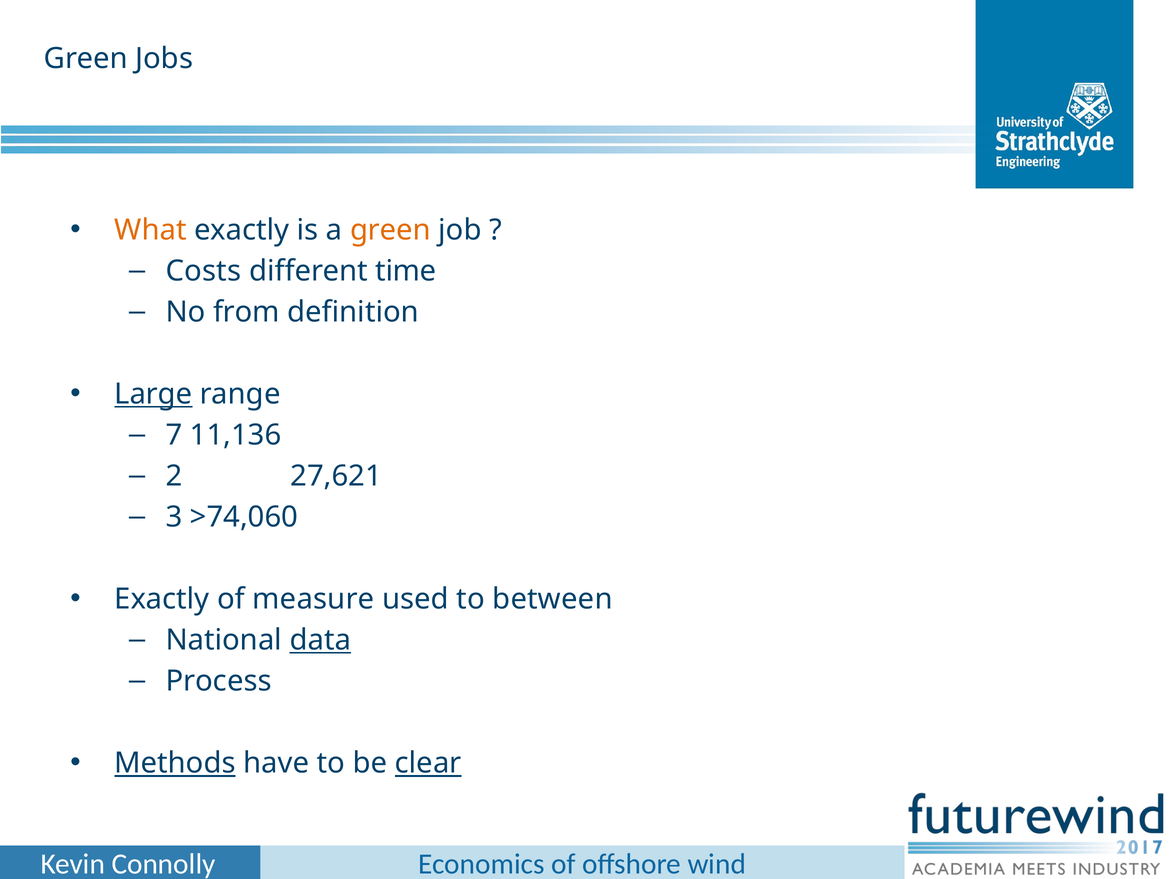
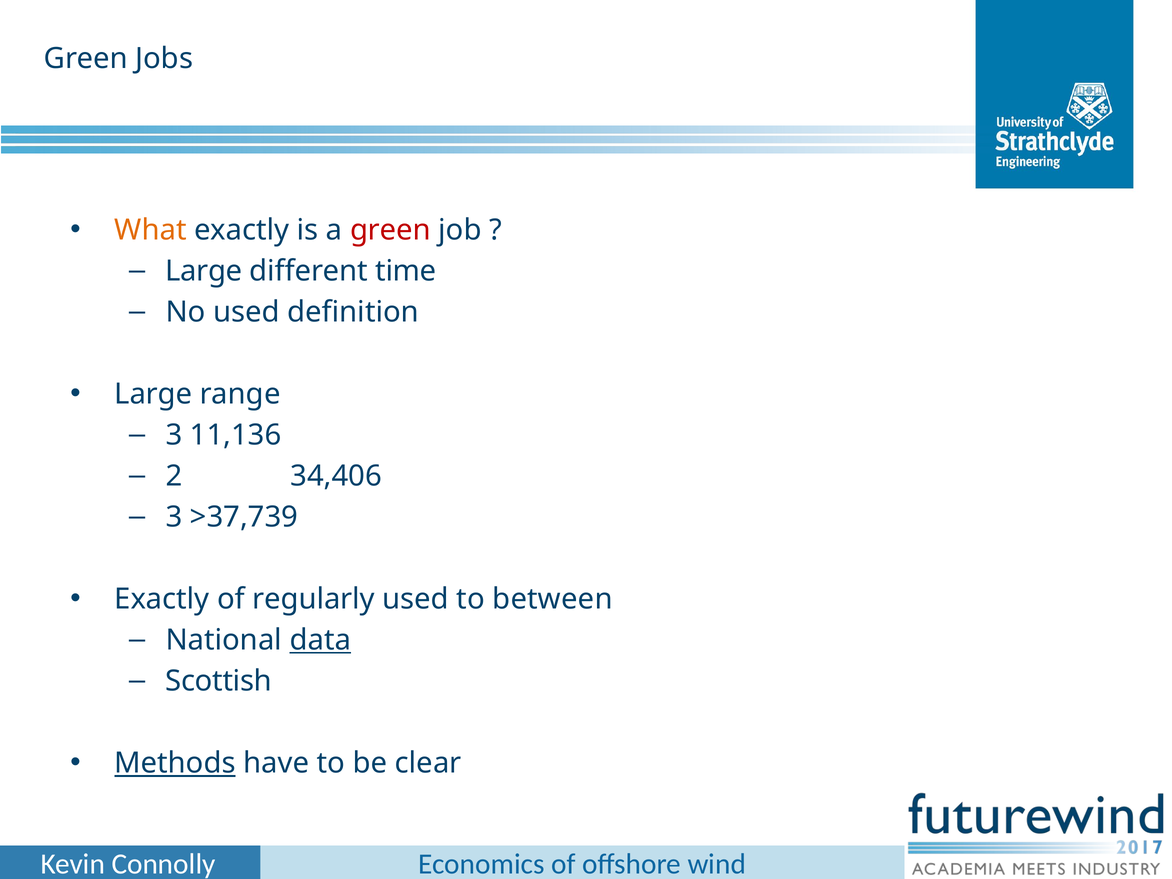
green at (390, 230) colour: orange -> red
Costs at (203, 271): Costs -> Large
No from: from -> used
Large at (153, 394) underline: present -> none
7 at (174, 435): 7 -> 3
27,621: 27,621 -> 34,406
>74,060: >74,060 -> >37,739
measure: measure -> regularly
Process: Process -> Scottish
clear underline: present -> none
